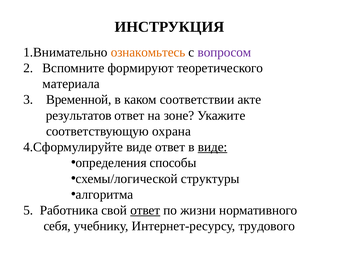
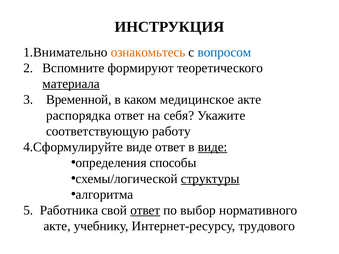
вопросом colour: purple -> blue
материала underline: none -> present
соответствии: соответствии -> медицинское
результатов: результатов -> распорядка
зоне: зоне -> себя
охрана: охрана -> работу
структуры underline: none -> present
жизни: жизни -> выбор
себя at (57, 226): себя -> акте
